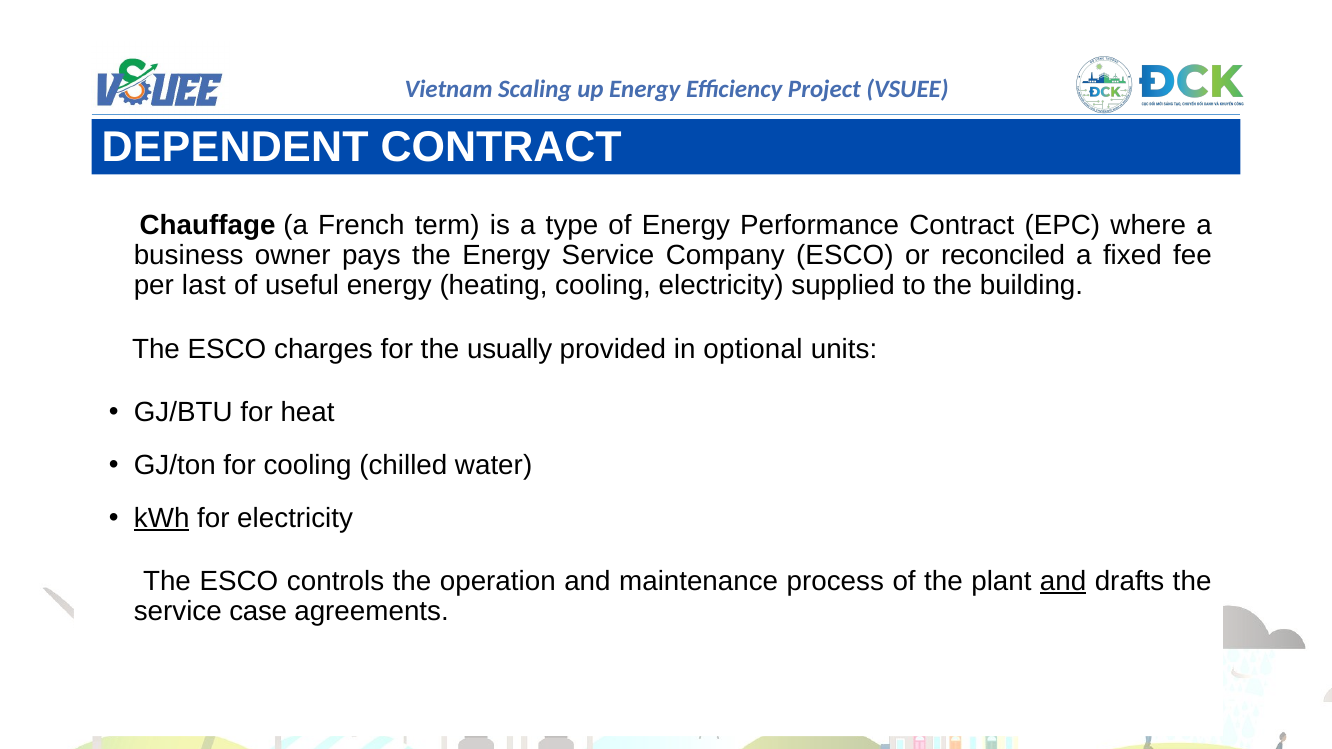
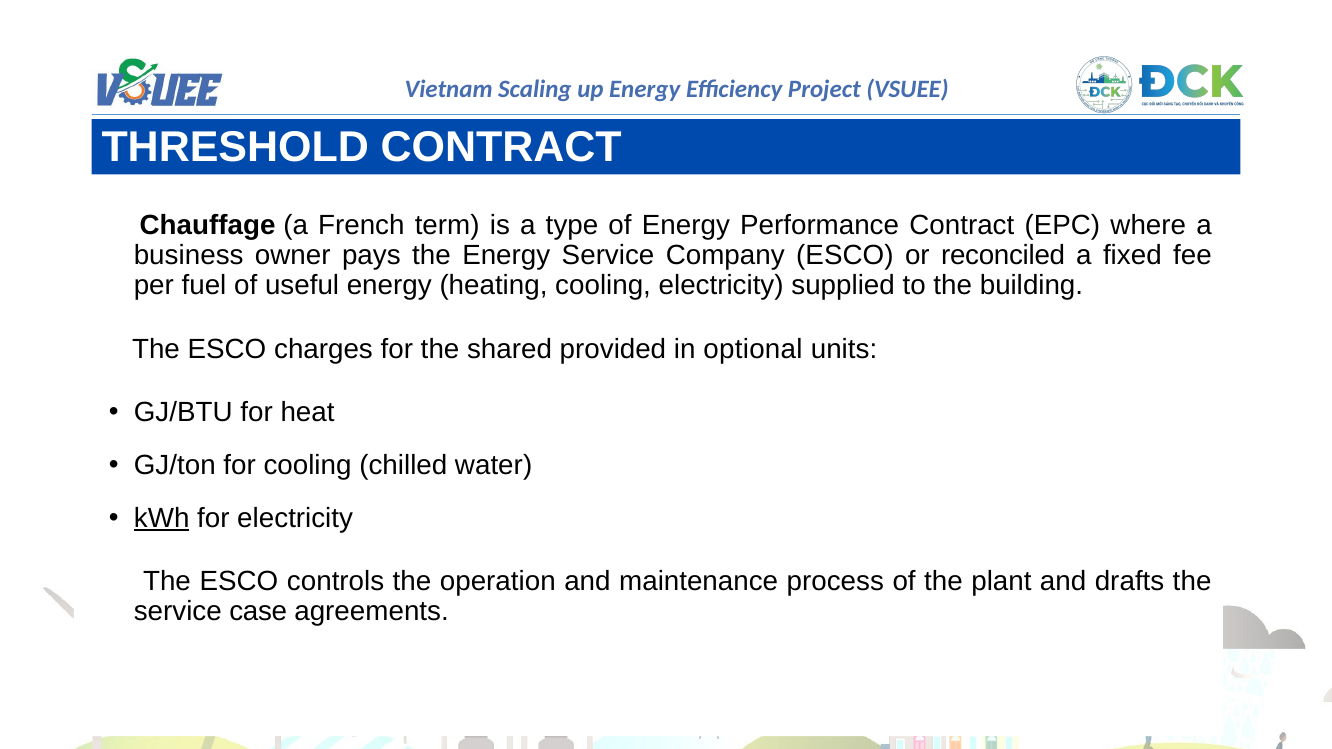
DEPENDENT: DEPENDENT -> THRESHOLD
last: last -> fuel
usually: usually -> shared
and at (1063, 582) underline: present -> none
